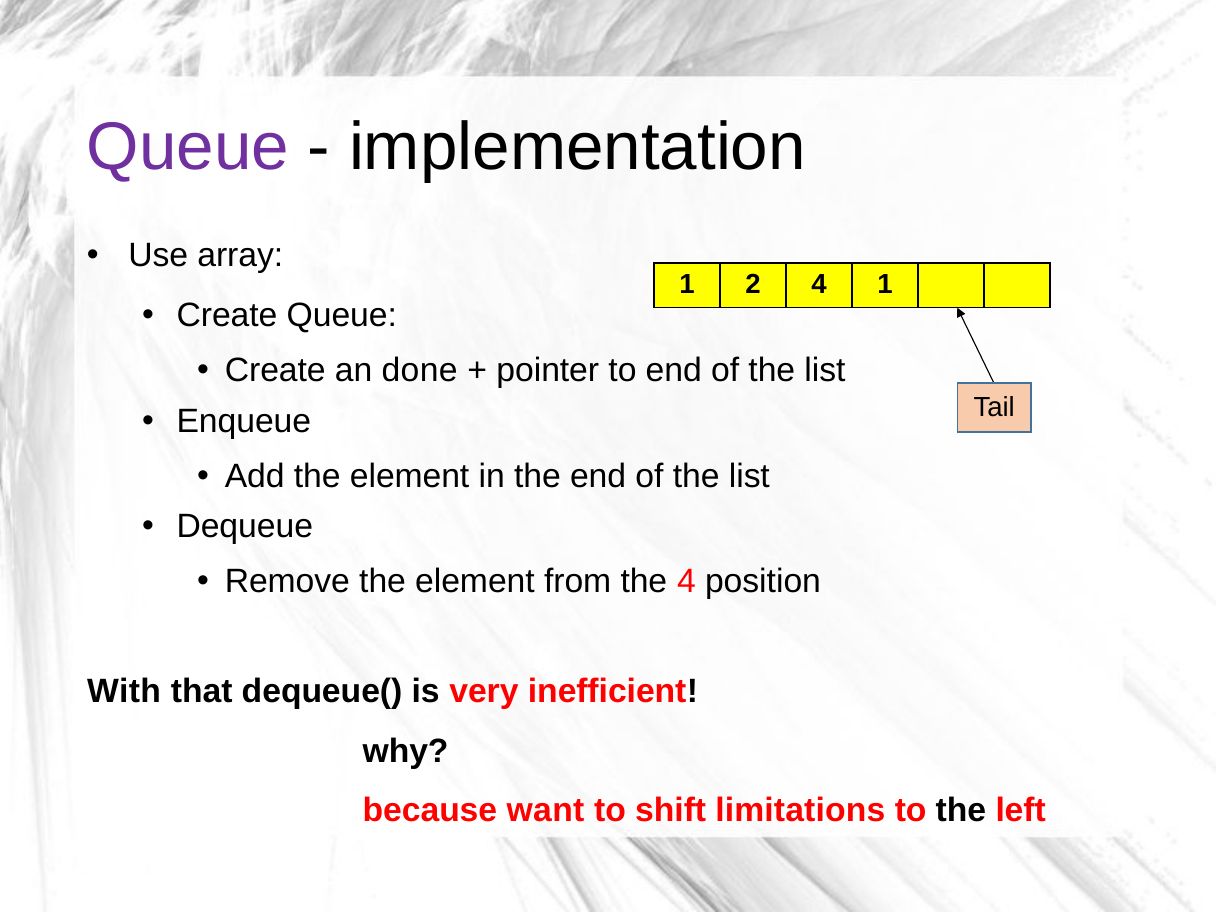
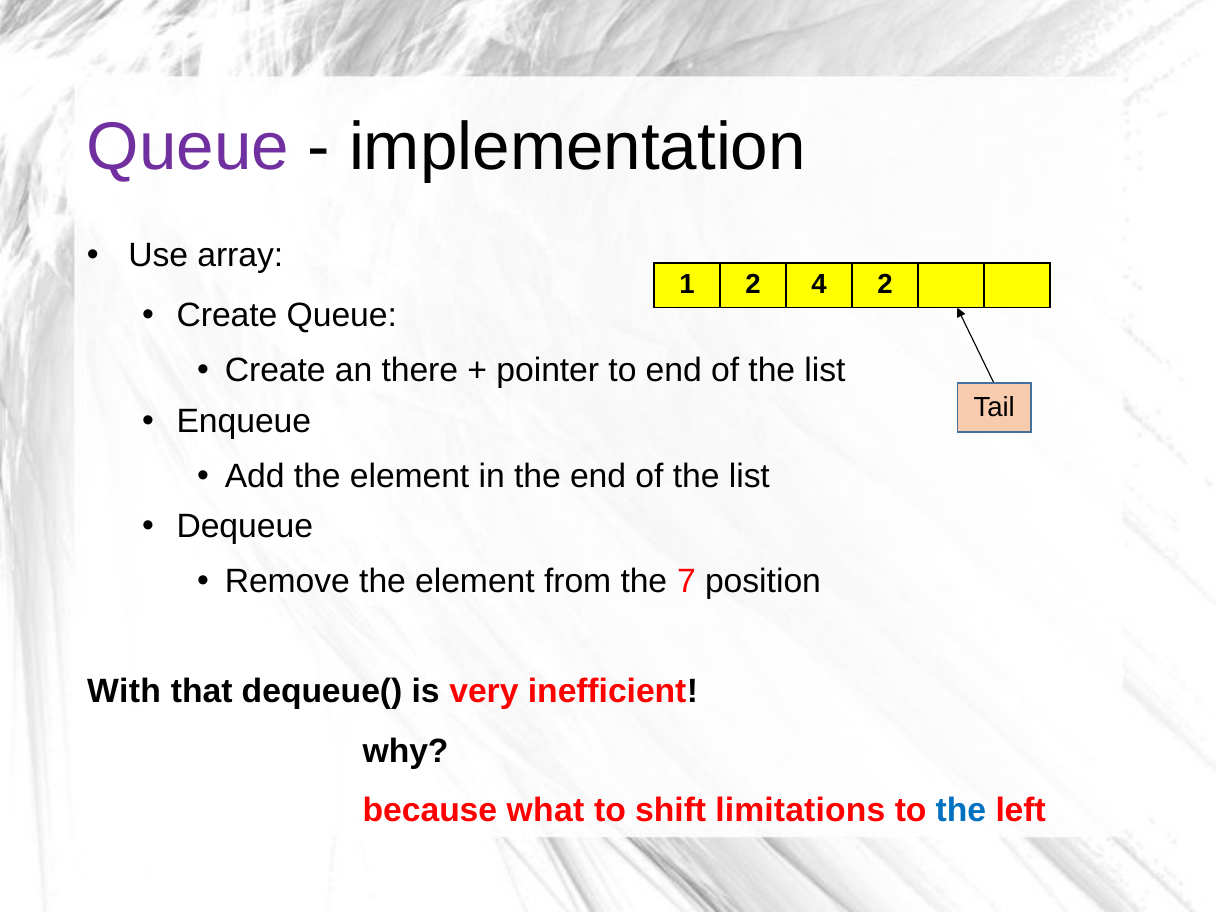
4 1: 1 -> 2
done: done -> there
the 4: 4 -> 7
want: want -> what
the at (961, 811) colour: black -> blue
